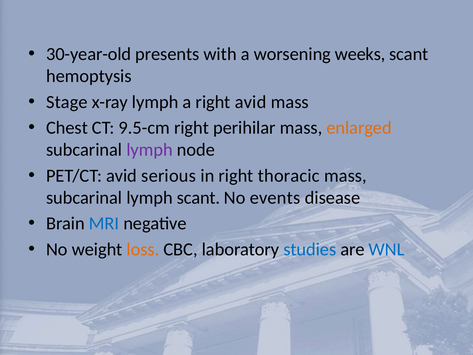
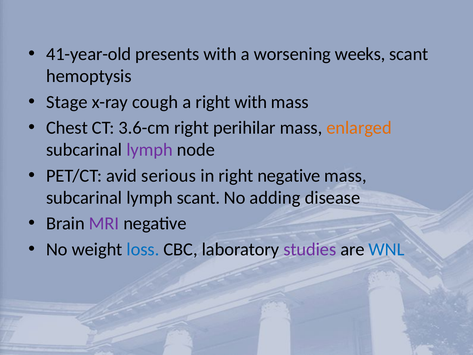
30-year-old: 30-year-old -> 41-year-old
x-ray lymph: lymph -> cough
right avid: avid -> with
9.5-cm: 9.5-cm -> 3.6-cm
right thoracic: thoracic -> negative
events: events -> adding
MRI colour: blue -> purple
loss colour: orange -> blue
studies colour: blue -> purple
